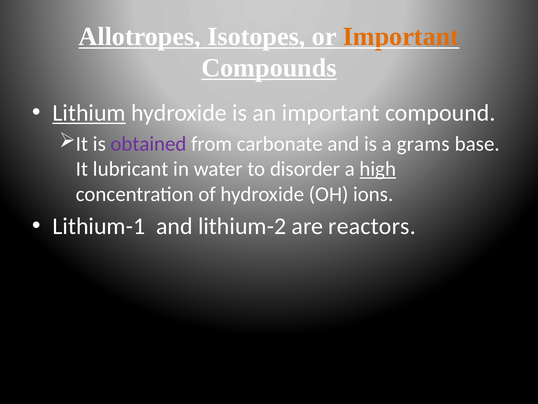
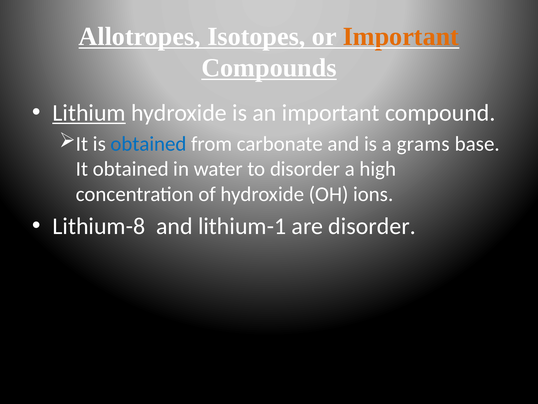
obtained at (149, 144) colour: purple -> blue
It lubricant: lubricant -> obtained
high underline: present -> none
Lithium-1: Lithium-1 -> Lithium-8
lithium-2: lithium-2 -> lithium-1
are reactors: reactors -> disorder
